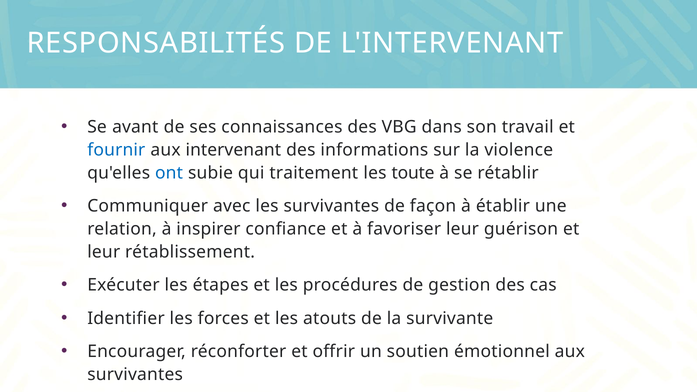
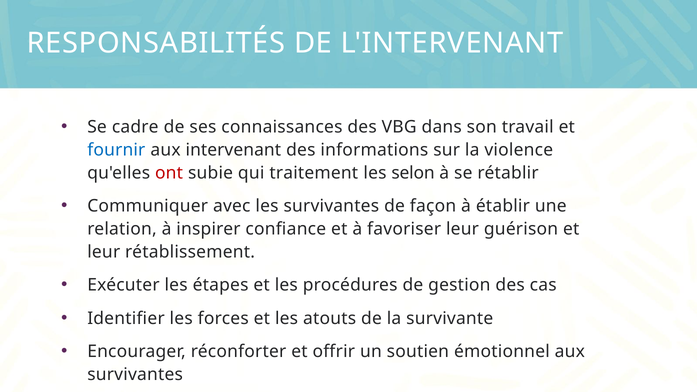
avant: avant -> cadre
ont colour: blue -> red
toute: toute -> selon
